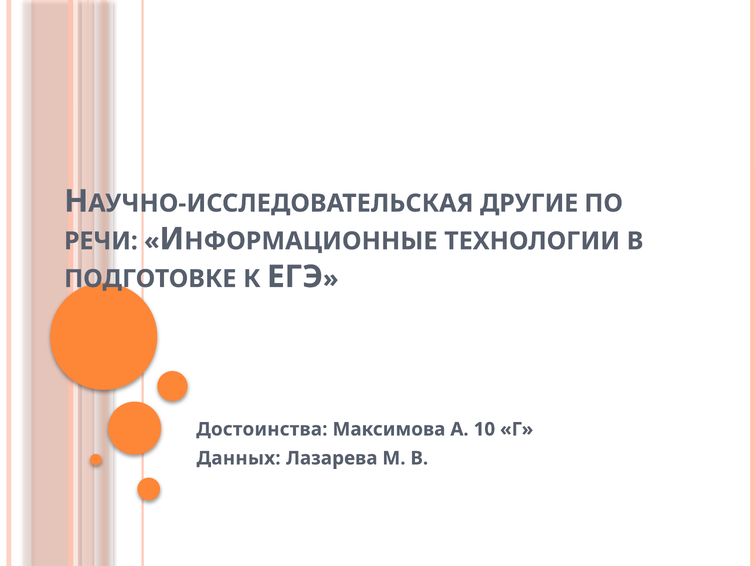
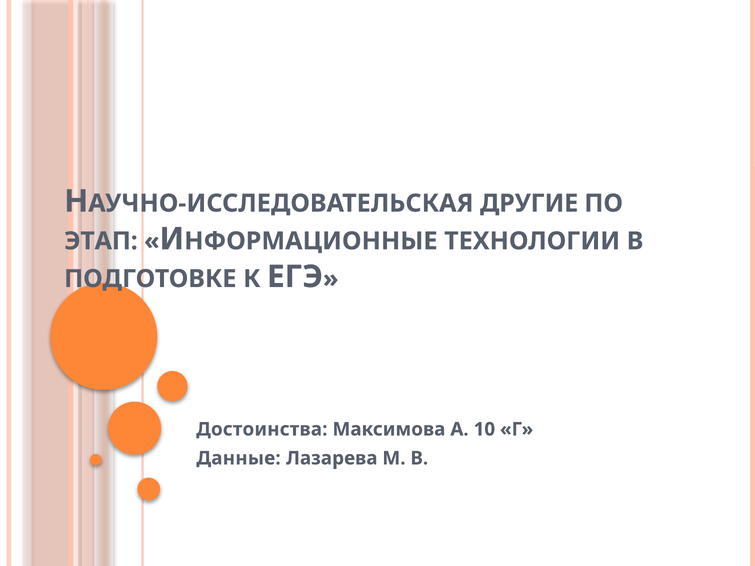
РЕЧИ: РЕЧИ -> ЭТАП
Данных: Данных -> Данные
